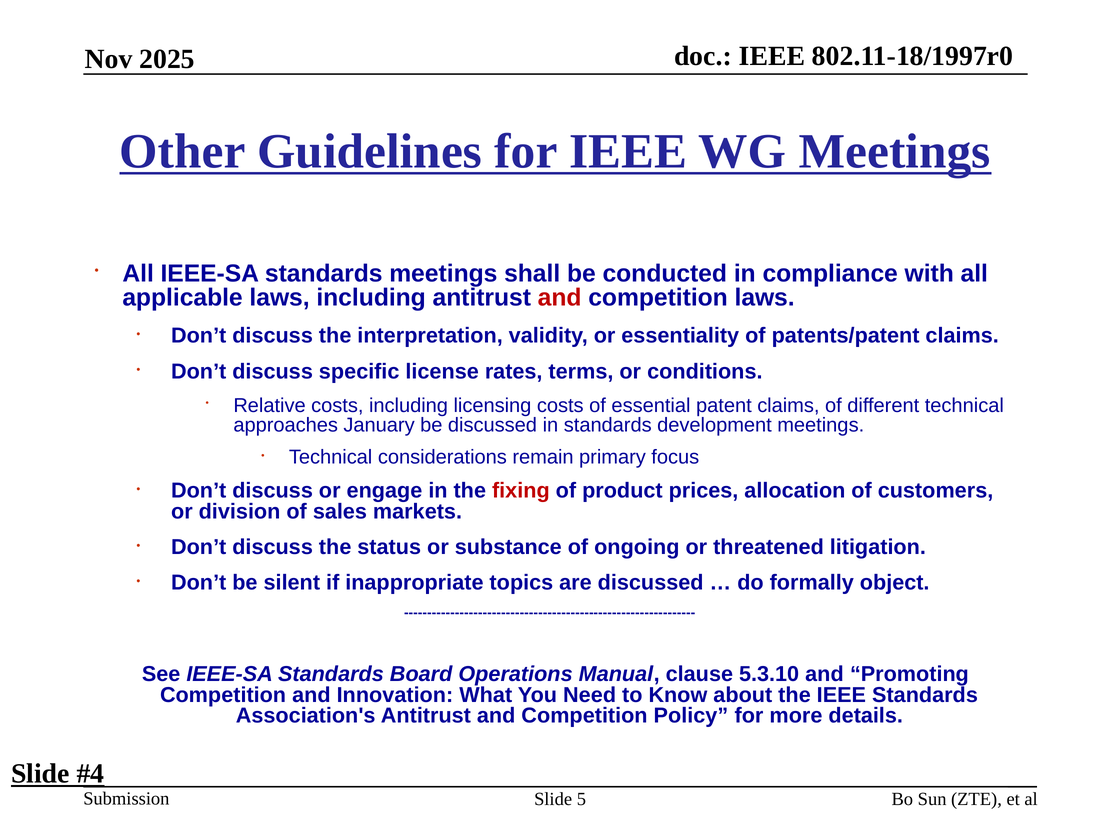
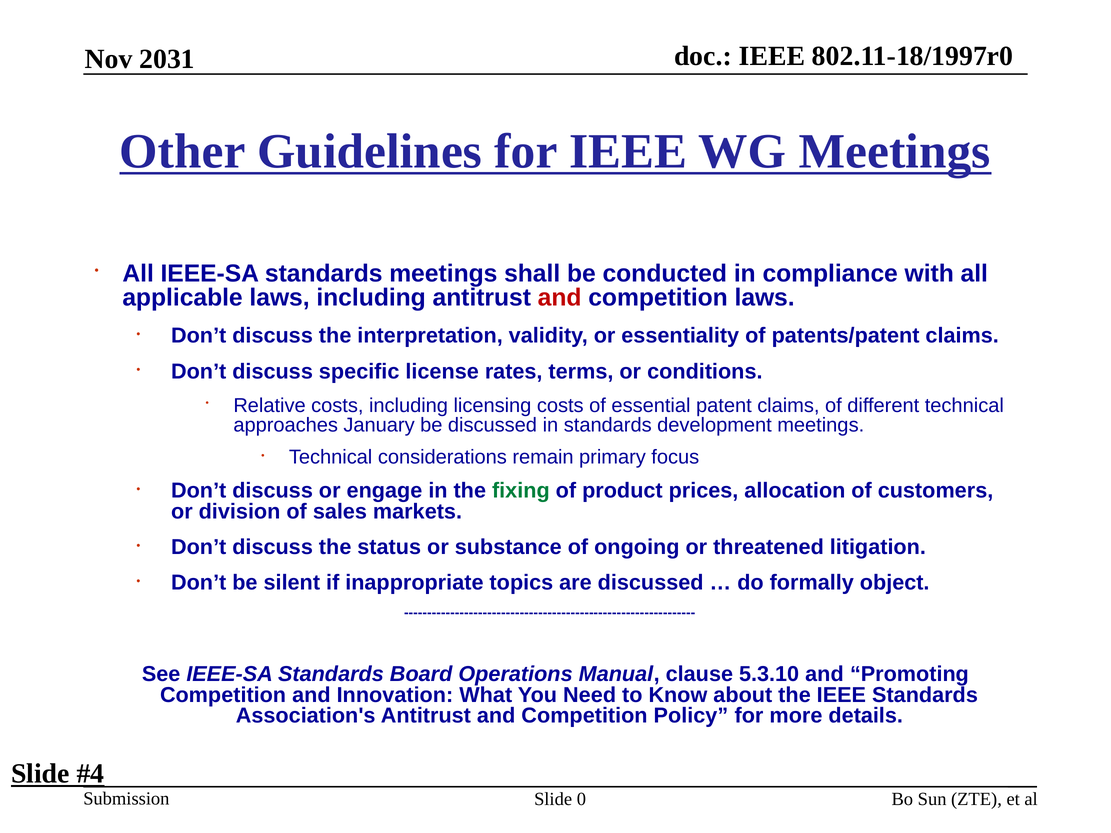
2025: 2025 -> 2031
fixing colour: red -> green
5: 5 -> 0
